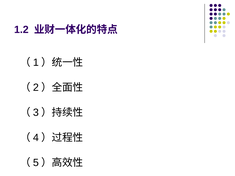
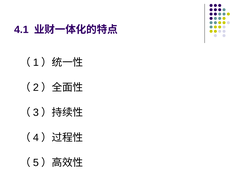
1.2: 1.2 -> 4.1
